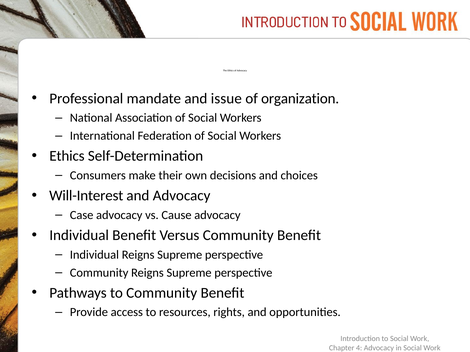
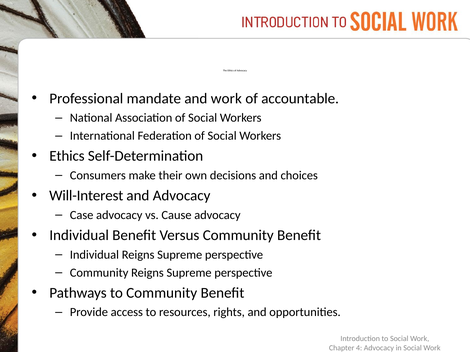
and issue: issue -> work
organization: organization -> accountable
